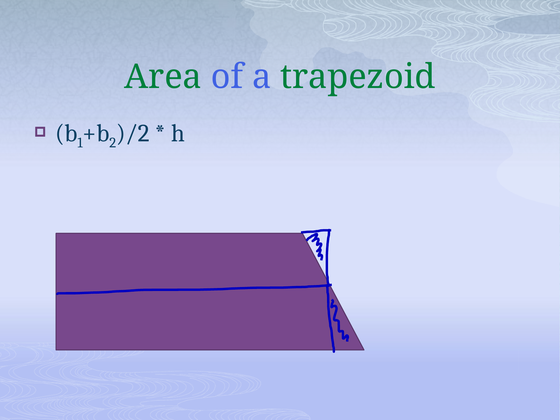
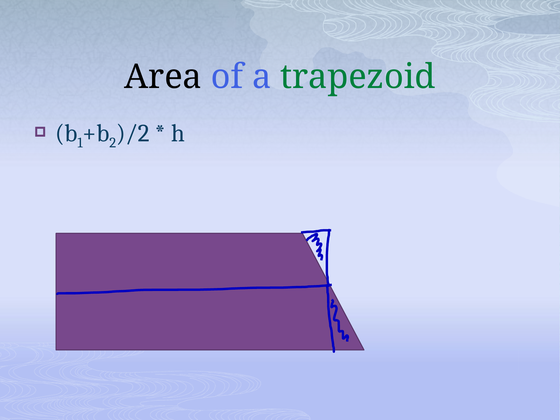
Area colour: green -> black
